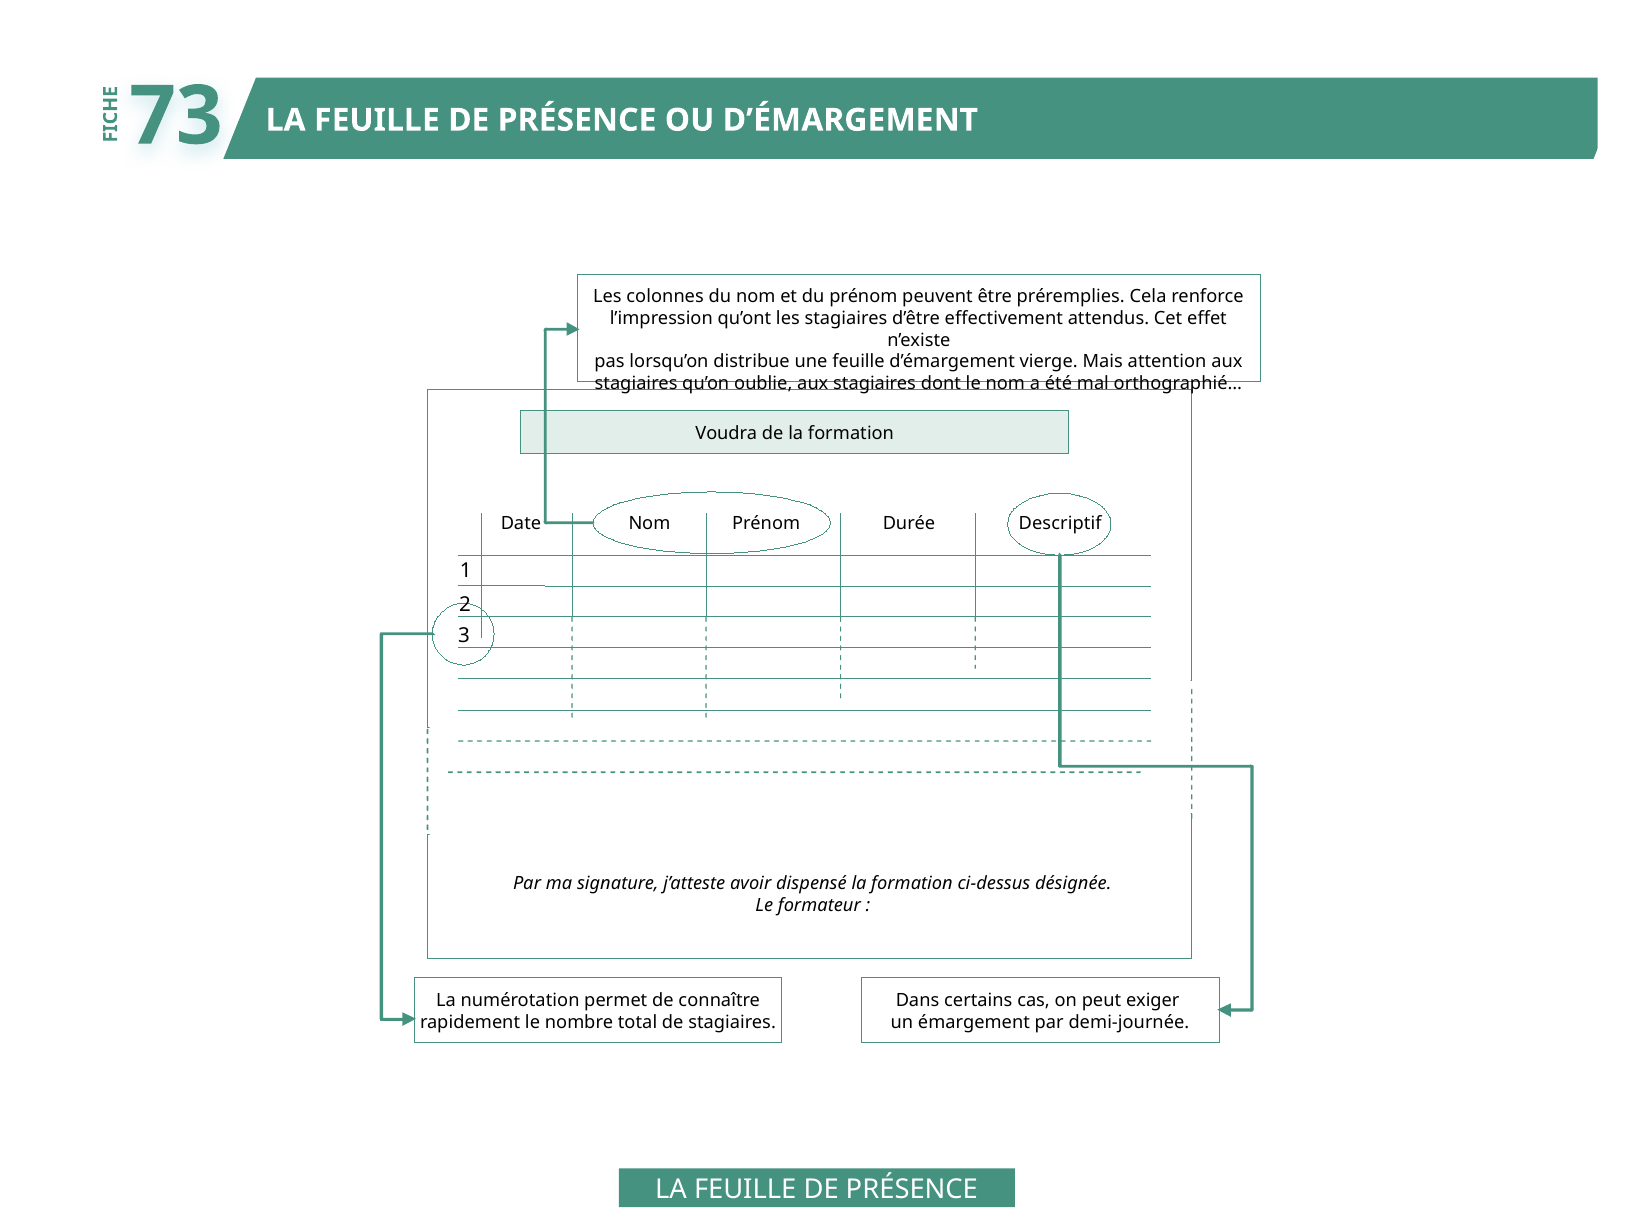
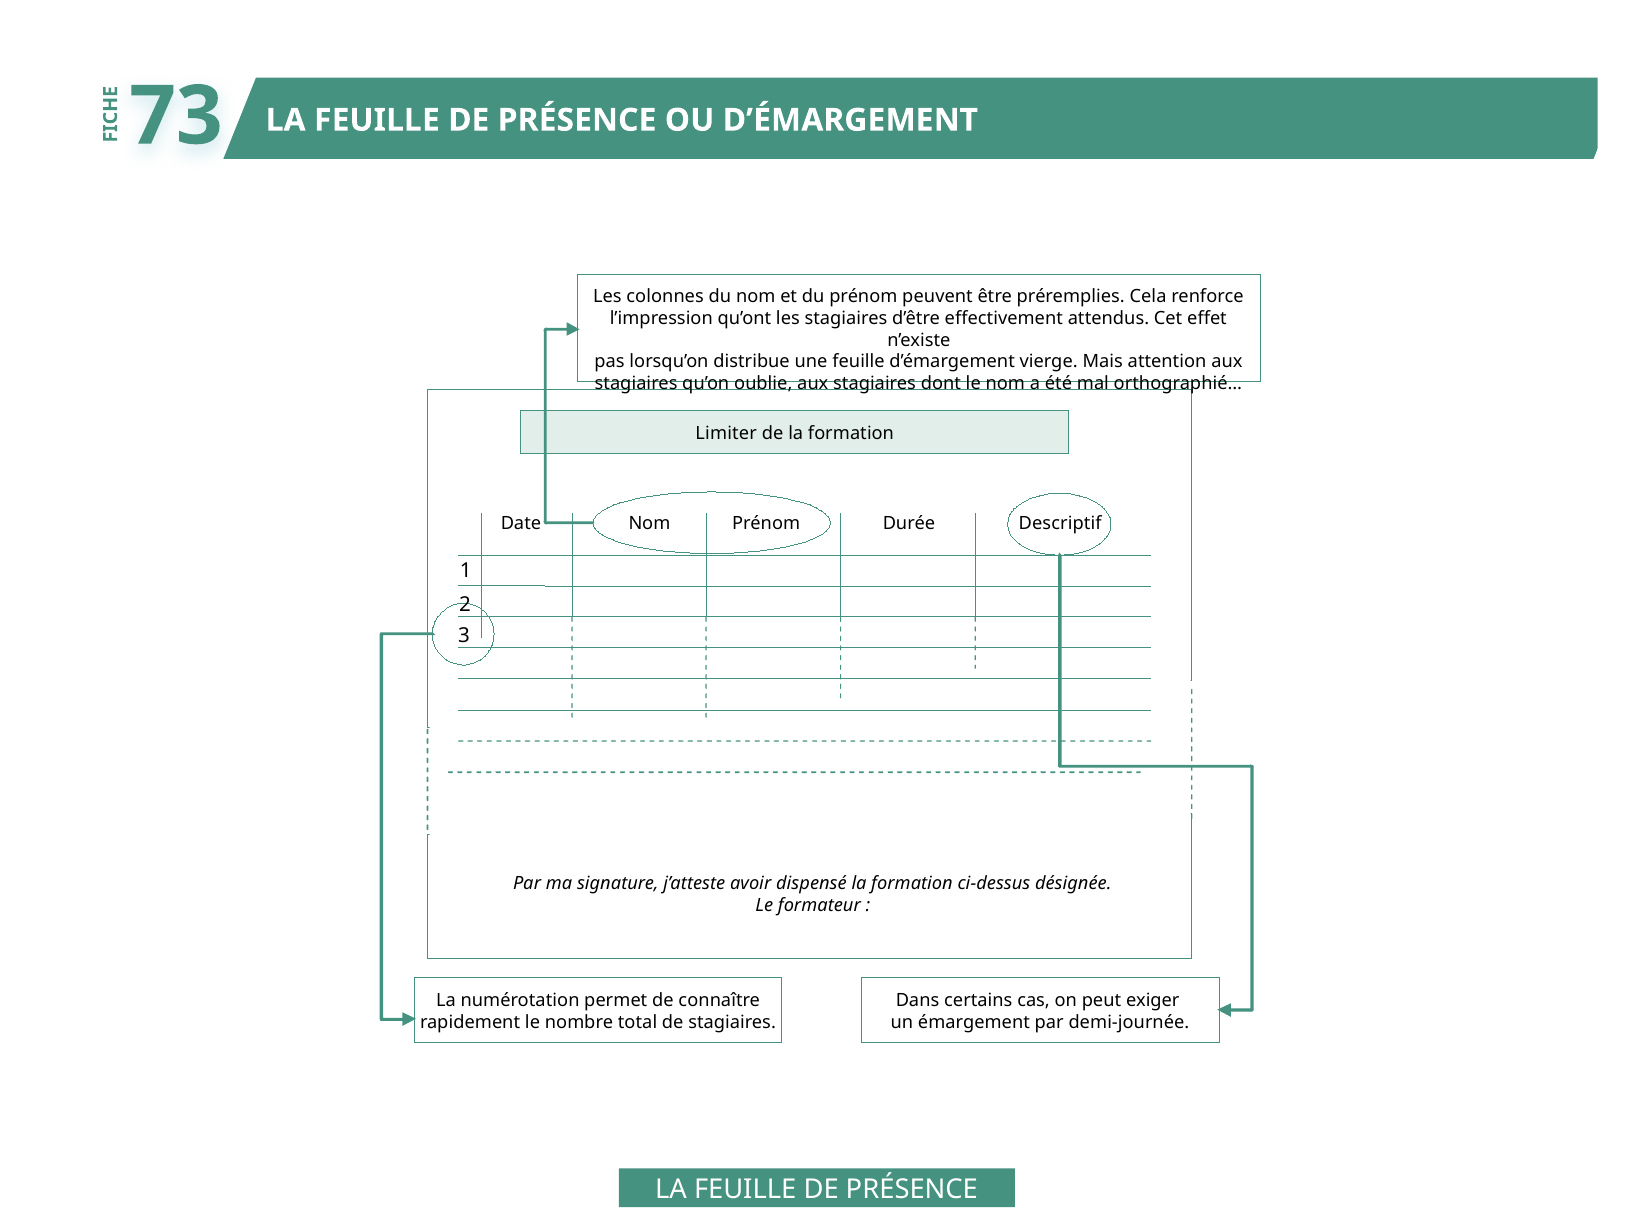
Voudra: Voudra -> Limiter
